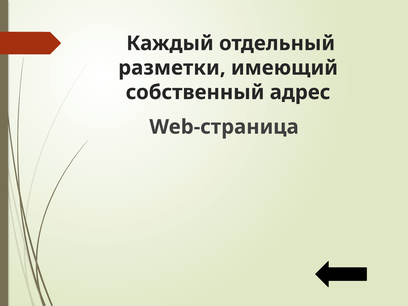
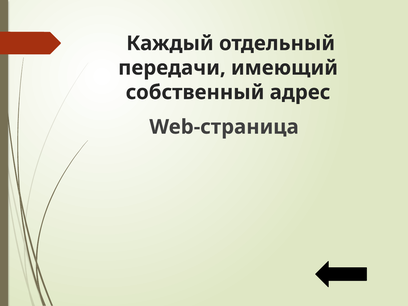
разметки: разметки -> передачи
